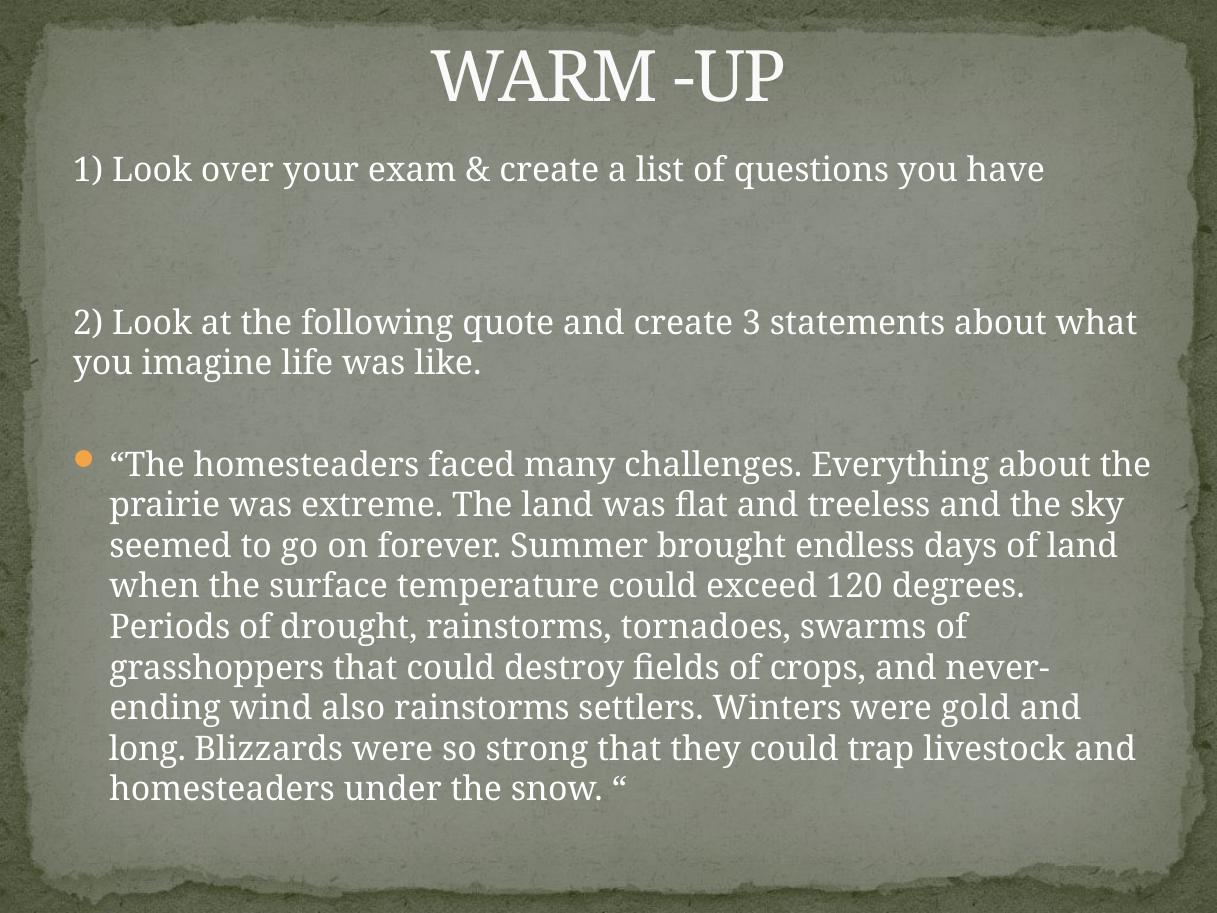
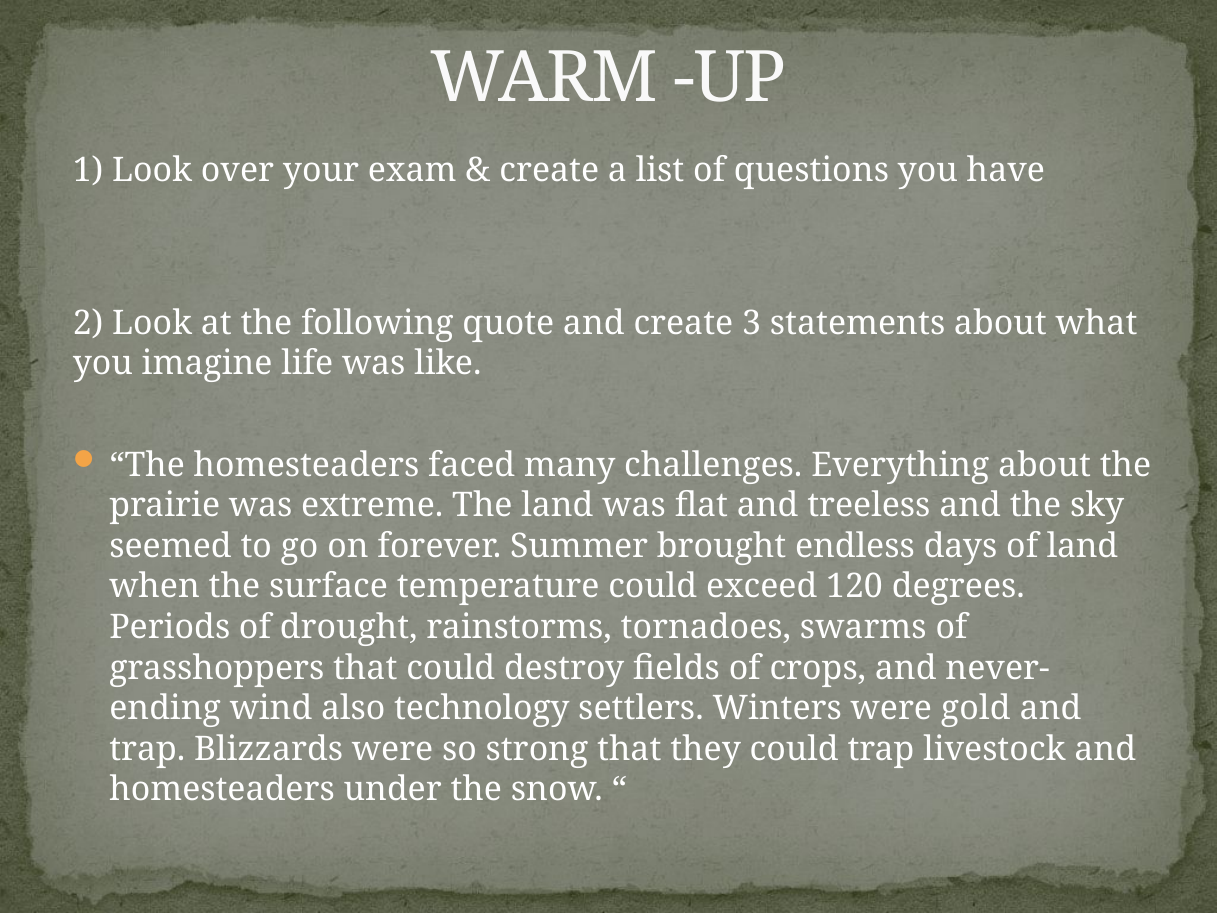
also rainstorms: rainstorms -> technology
long at (147, 749): long -> trap
